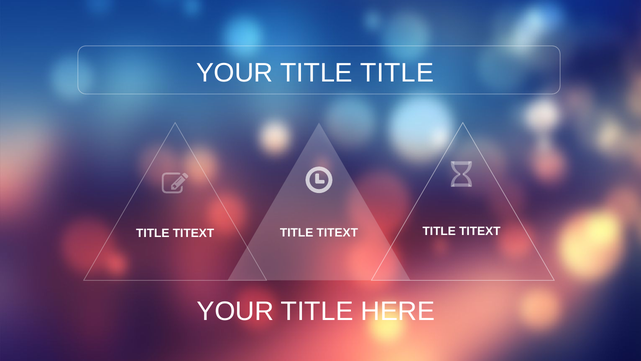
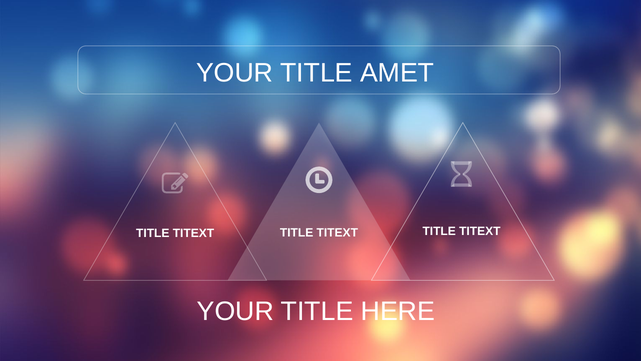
YOUR TITLE TITLE: TITLE -> AMET
